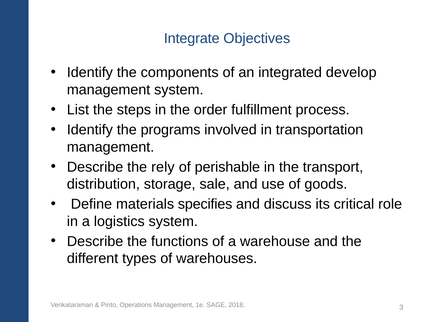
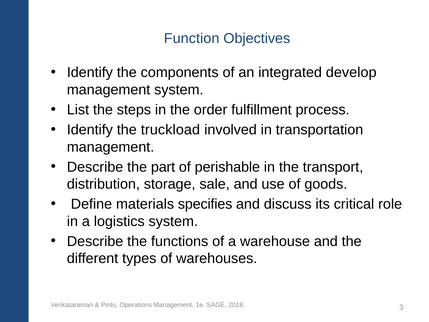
Integrate: Integrate -> Function
programs: programs -> truckload
rely: rely -> part
